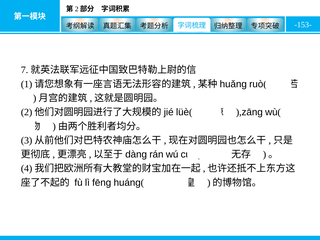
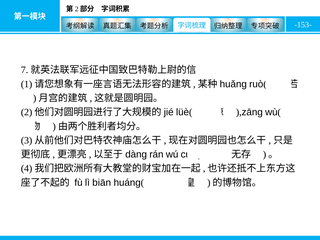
fēng: fēng -> biān
